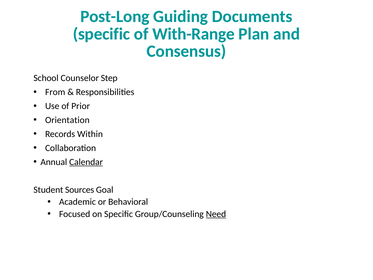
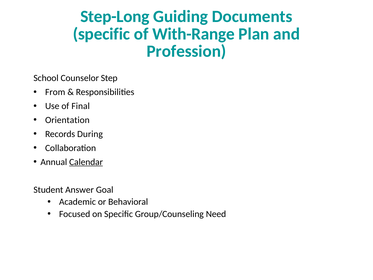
Post-Long: Post-Long -> Step-Long
Consensus: Consensus -> Profession
Prior: Prior -> Final
Within: Within -> During
Sources: Sources -> Answer
Need underline: present -> none
